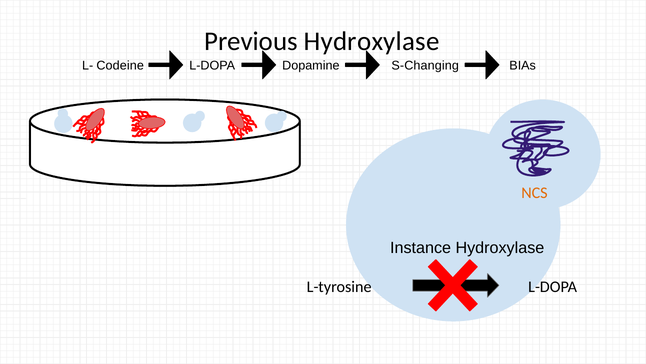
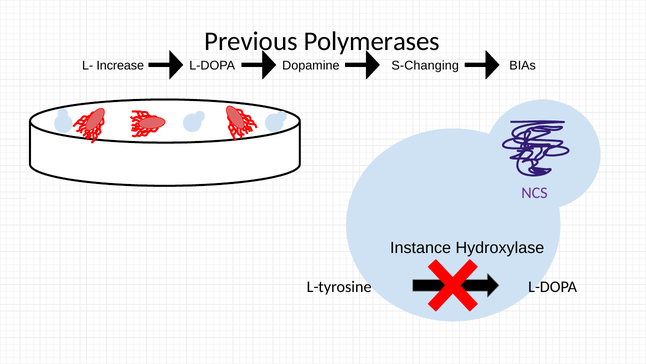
Previous Hydroxylase: Hydroxylase -> Polymerases
Codeine: Codeine -> Increase
NCS colour: orange -> purple
